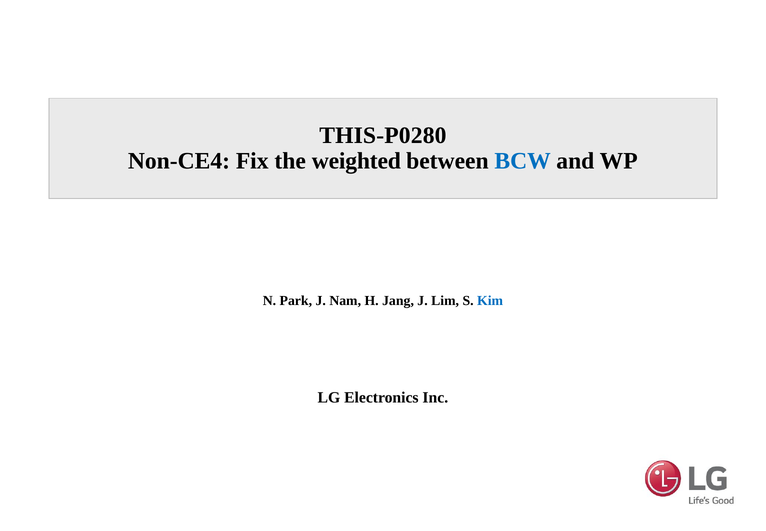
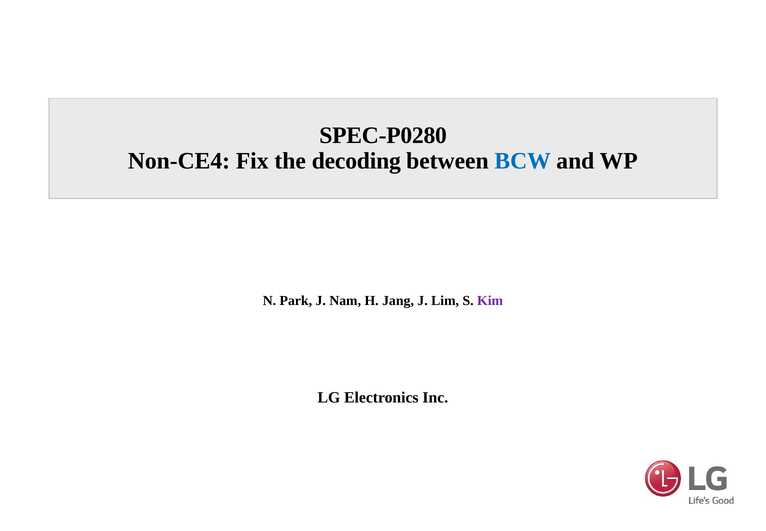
THIS-P0280: THIS-P0280 -> SPEC-P0280
weighted: weighted -> decoding
Kim colour: blue -> purple
